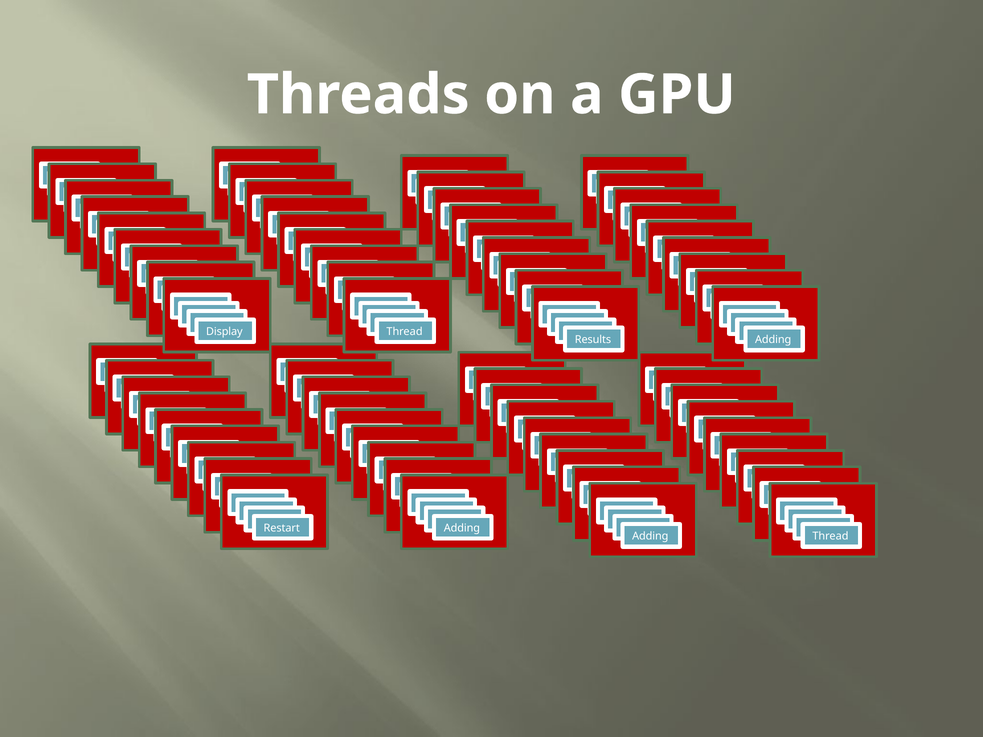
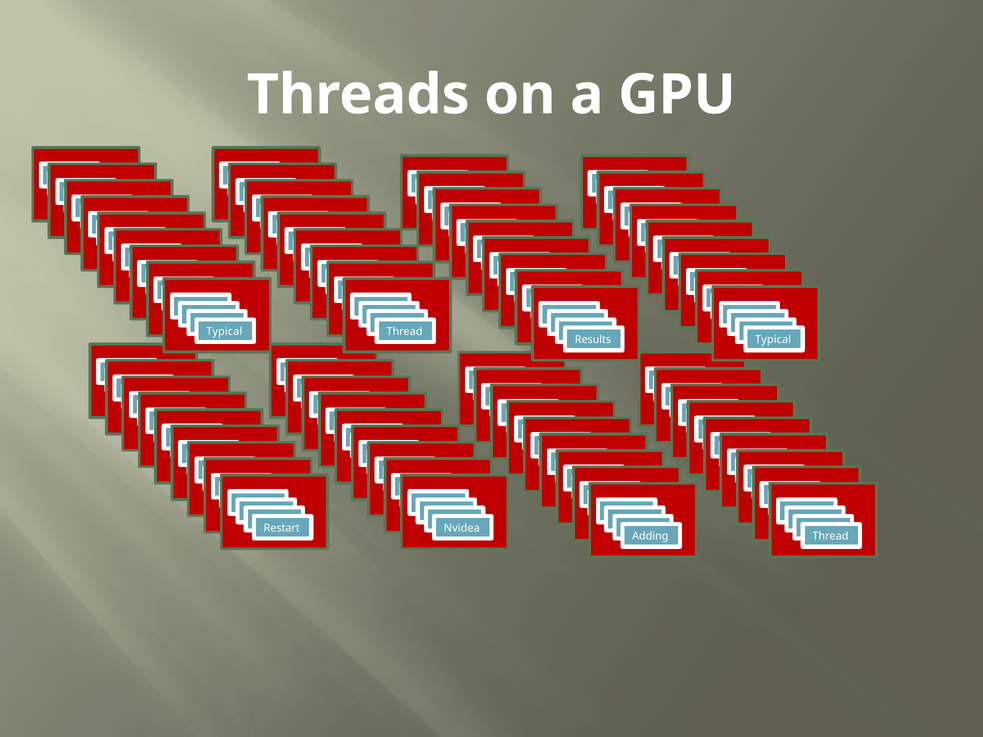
Display at (224, 332): Display -> Typical
Adding at (773, 340): Adding -> Typical
Adding at (462, 528): Adding -> Nvidea
